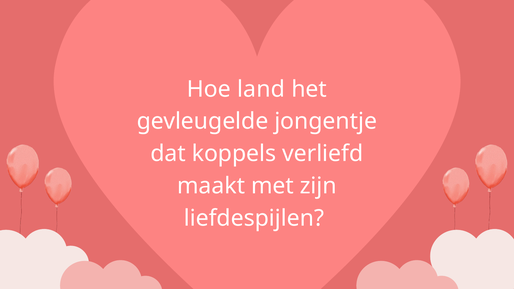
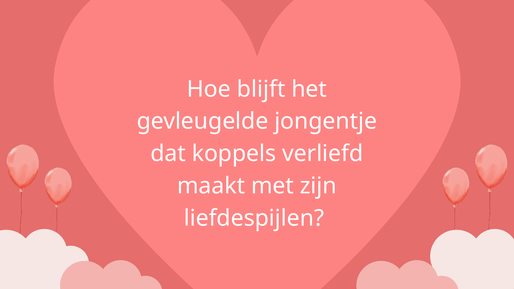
land: land -> blijft
